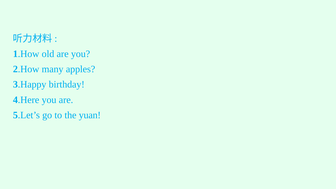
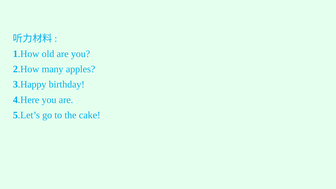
yuan: yuan -> cake
